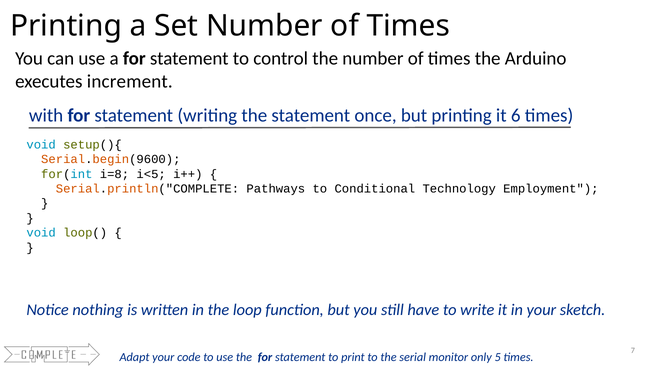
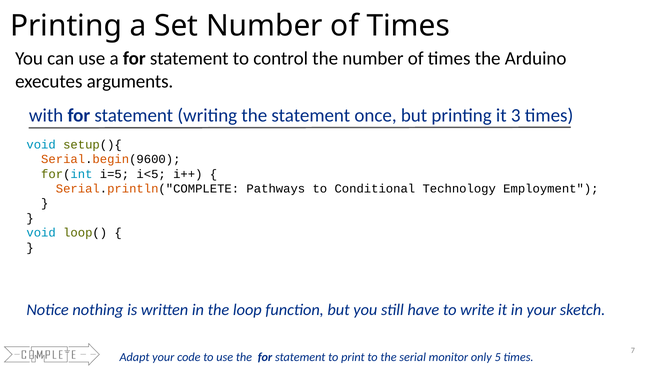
increment: increment -> arguments
6: 6 -> 3
i=8: i=8 -> i=5
